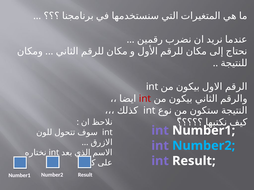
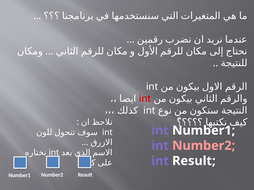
Number2 at (204, 146) colour: light blue -> pink
